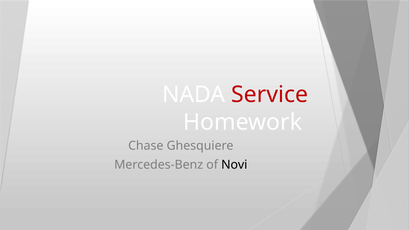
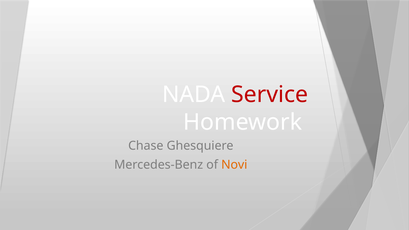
Novi colour: black -> orange
